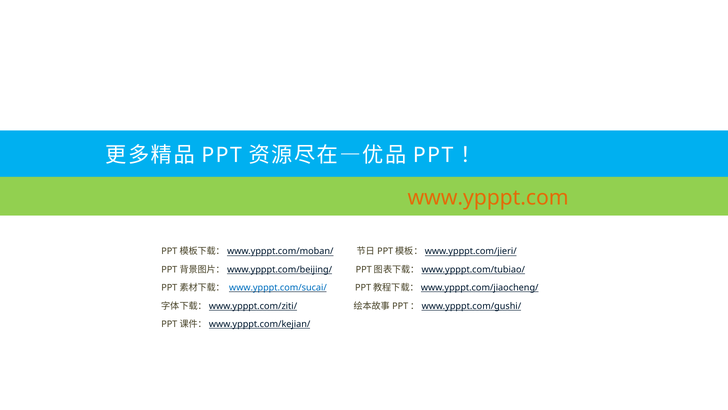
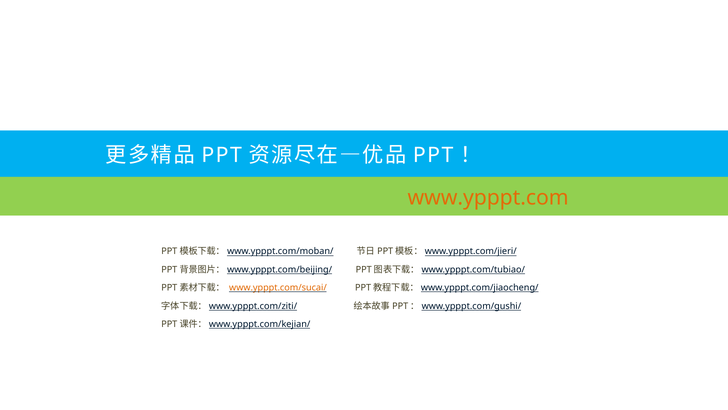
www.ypppt.com/sucai/ colour: blue -> orange
